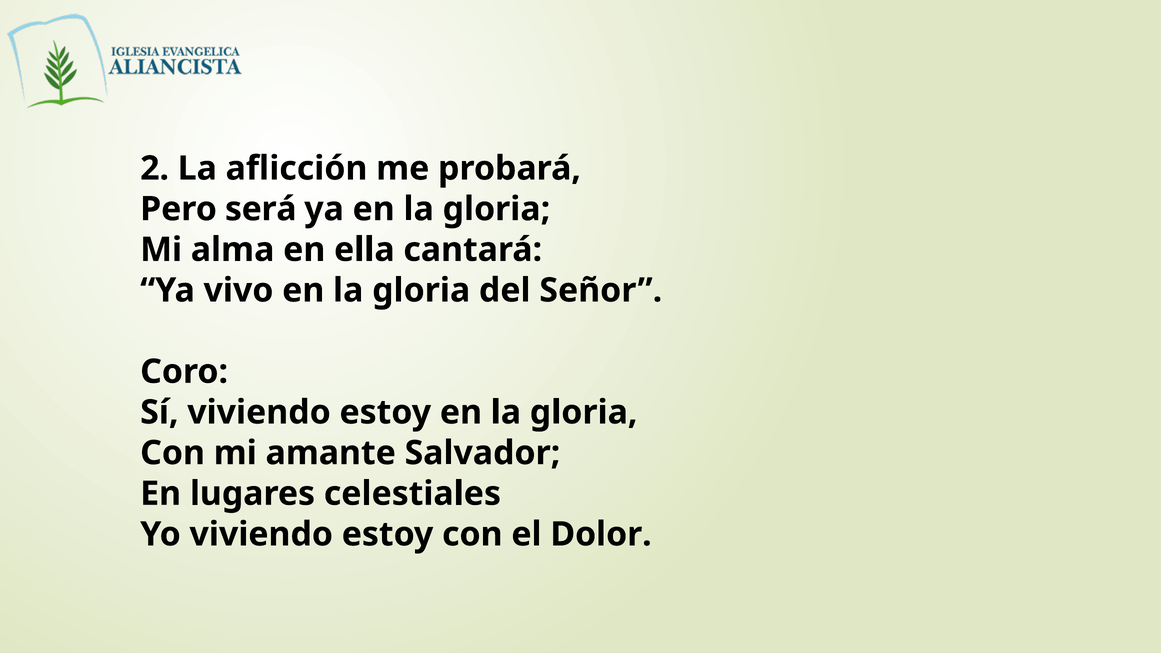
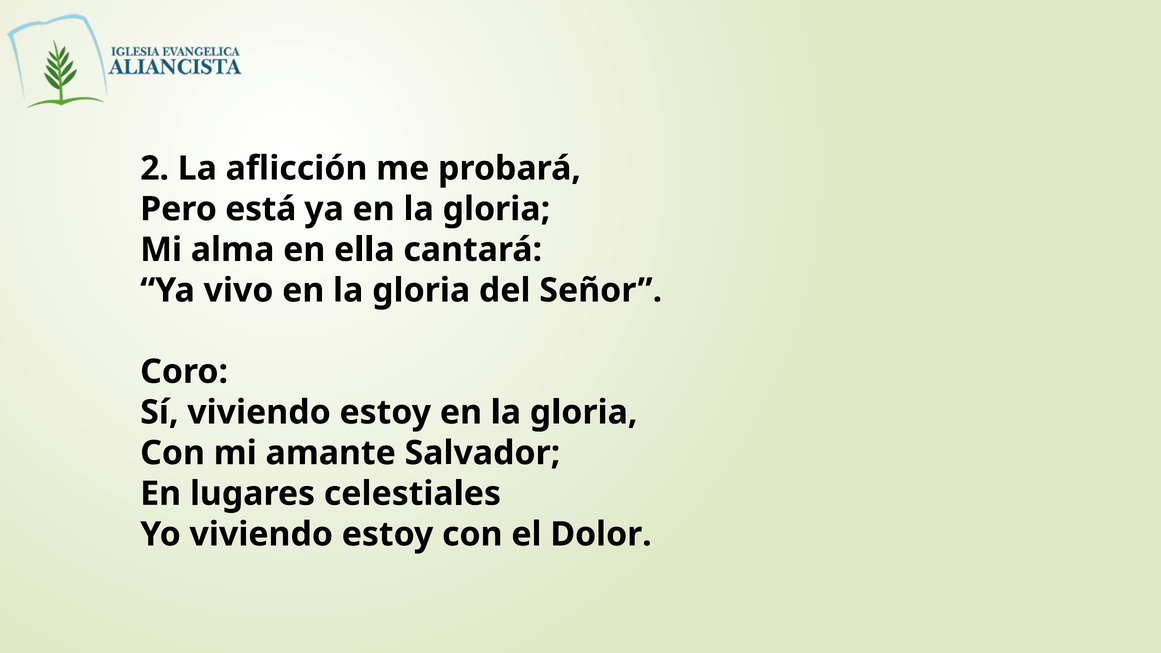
será: será -> está
